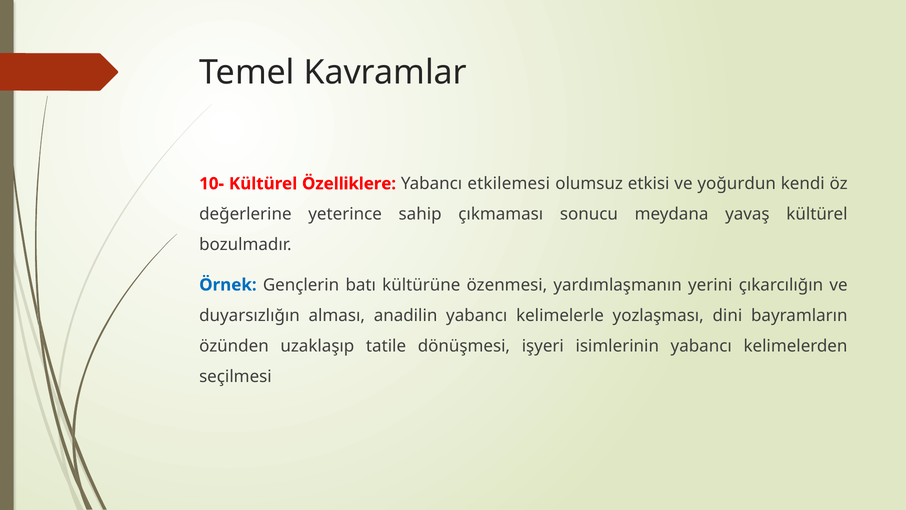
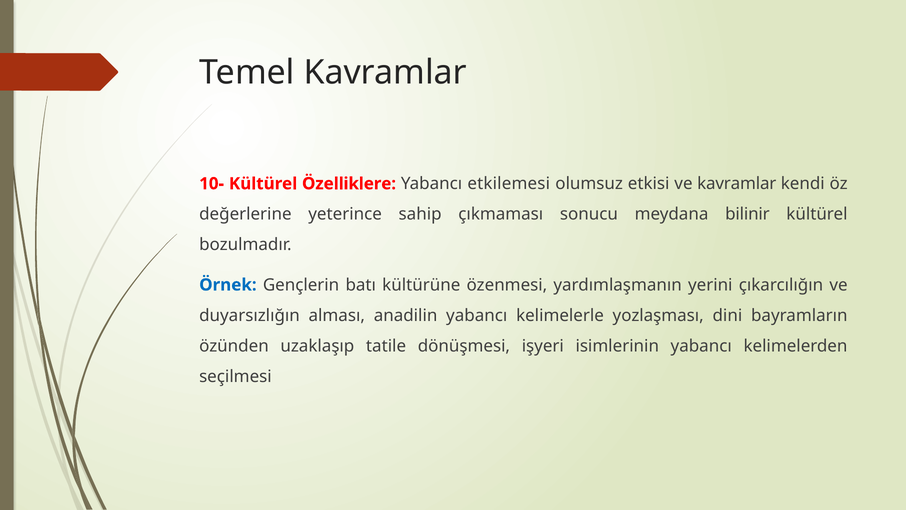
ve yoğurdun: yoğurdun -> kavramlar
yavaş: yavaş -> bilinir
